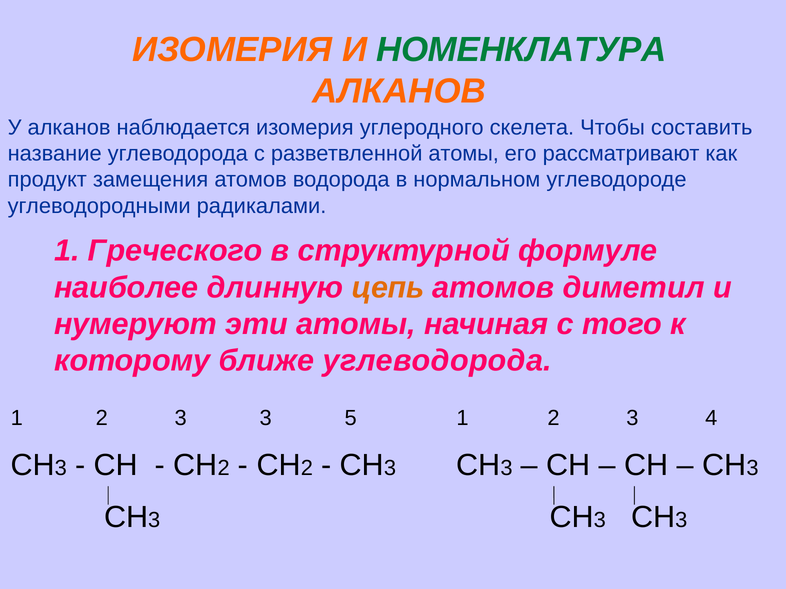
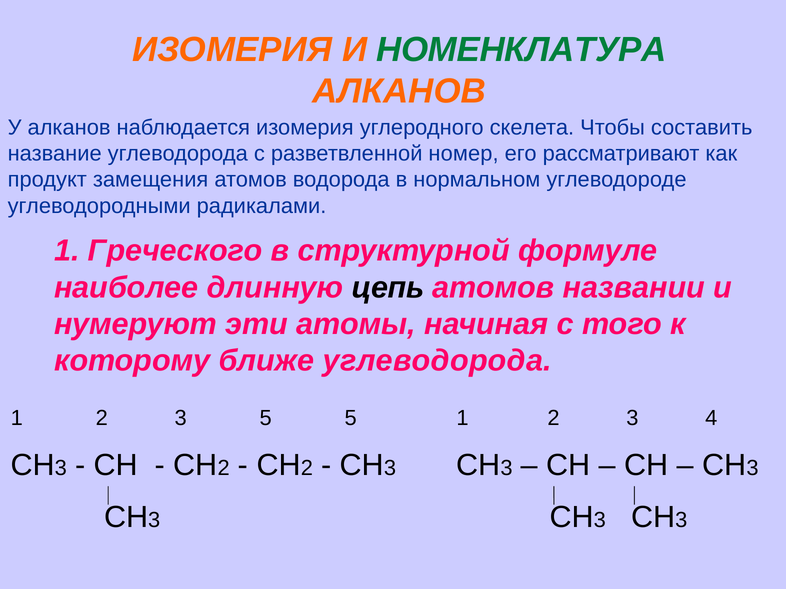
разветвленной атомы: атомы -> номер
цепь colour: orange -> black
диметил: диметил -> названии
3 3: 3 -> 5
